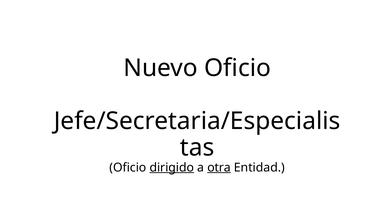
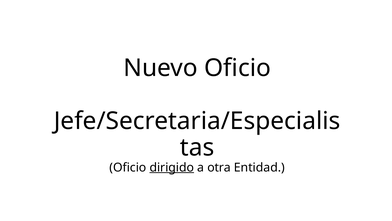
otra underline: present -> none
